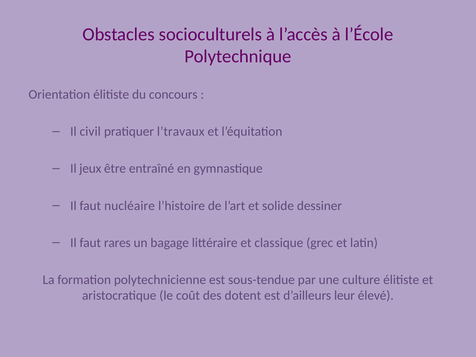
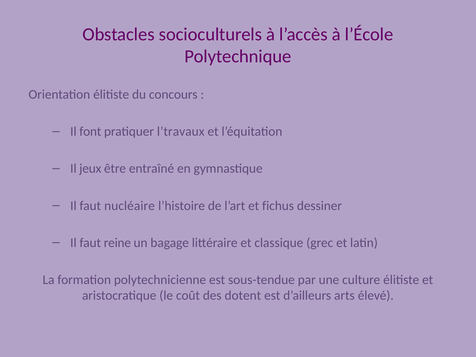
civil: civil -> font
solide: solide -> fichus
rares: rares -> reine
leur: leur -> arts
